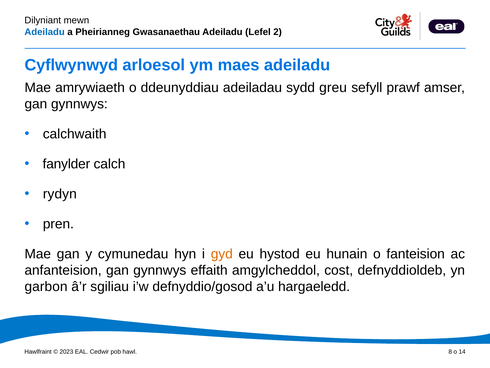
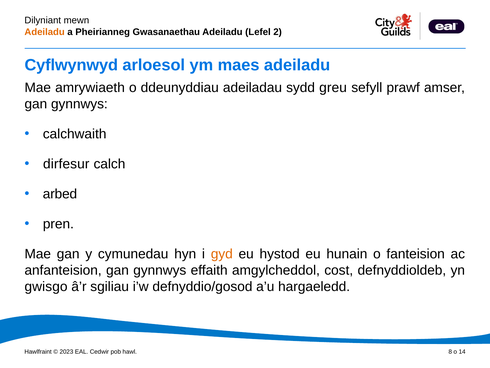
Adeiladu at (45, 32) colour: blue -> orange
fanylder: fanylder -> dirfesur
rydyn: rydyn -> arbed
garbon: garbon -> gwisgo
